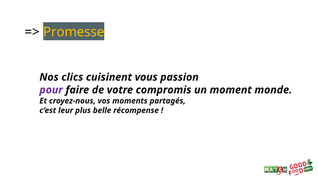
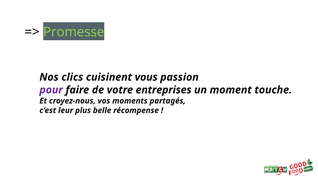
Promesse colour: yellow -> light green
compromis: compromis -> entreprises
monde: monde -> touche
